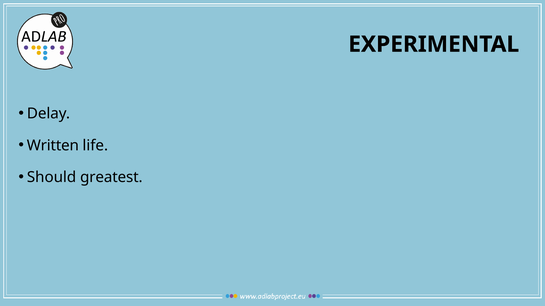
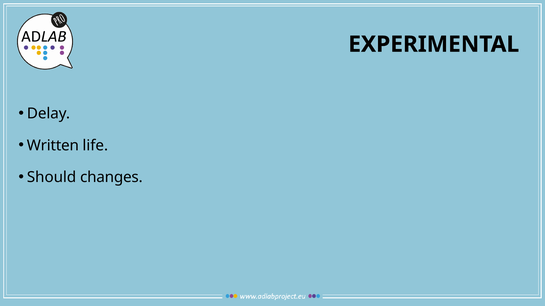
greatest: greatest -> changes
